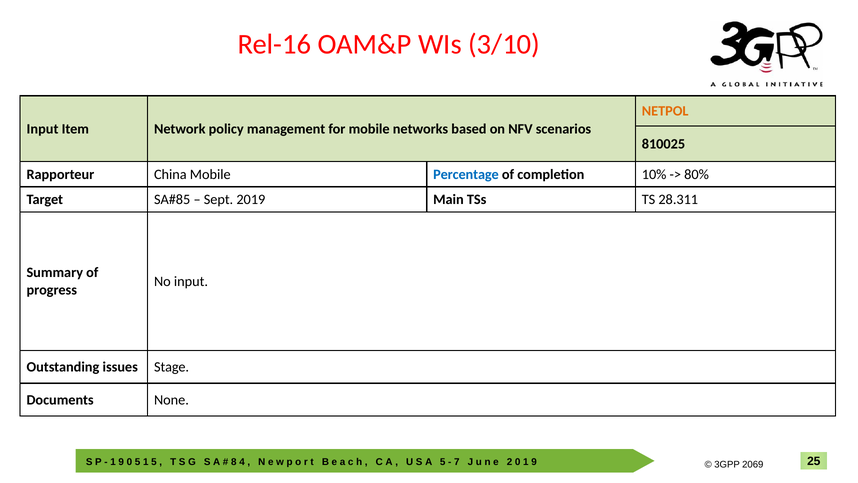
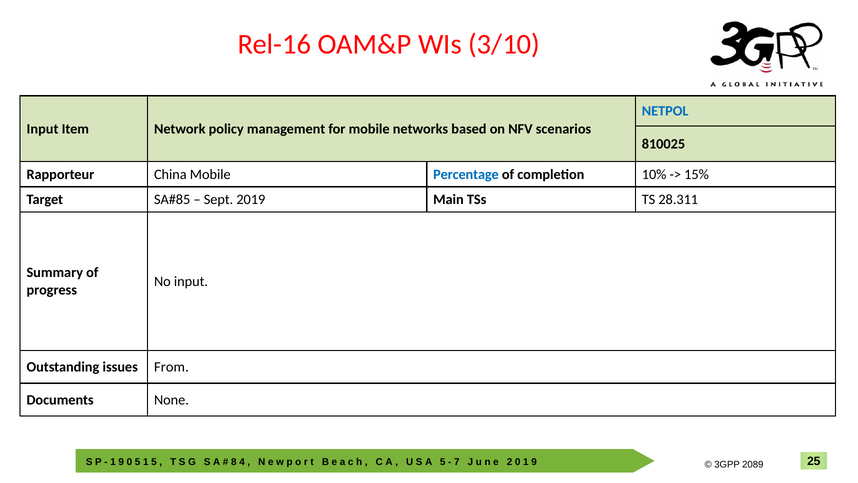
NETPOL colour: orange -> blue
80%: 80% -> 15%
Stage: Stage -> From
2069: 2069 -> 2089
